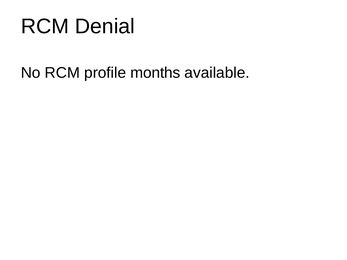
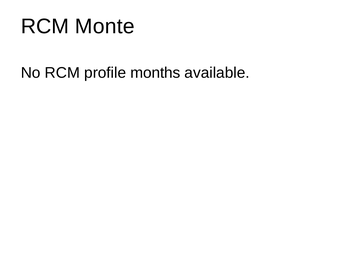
Denial: Denial -> Monte
